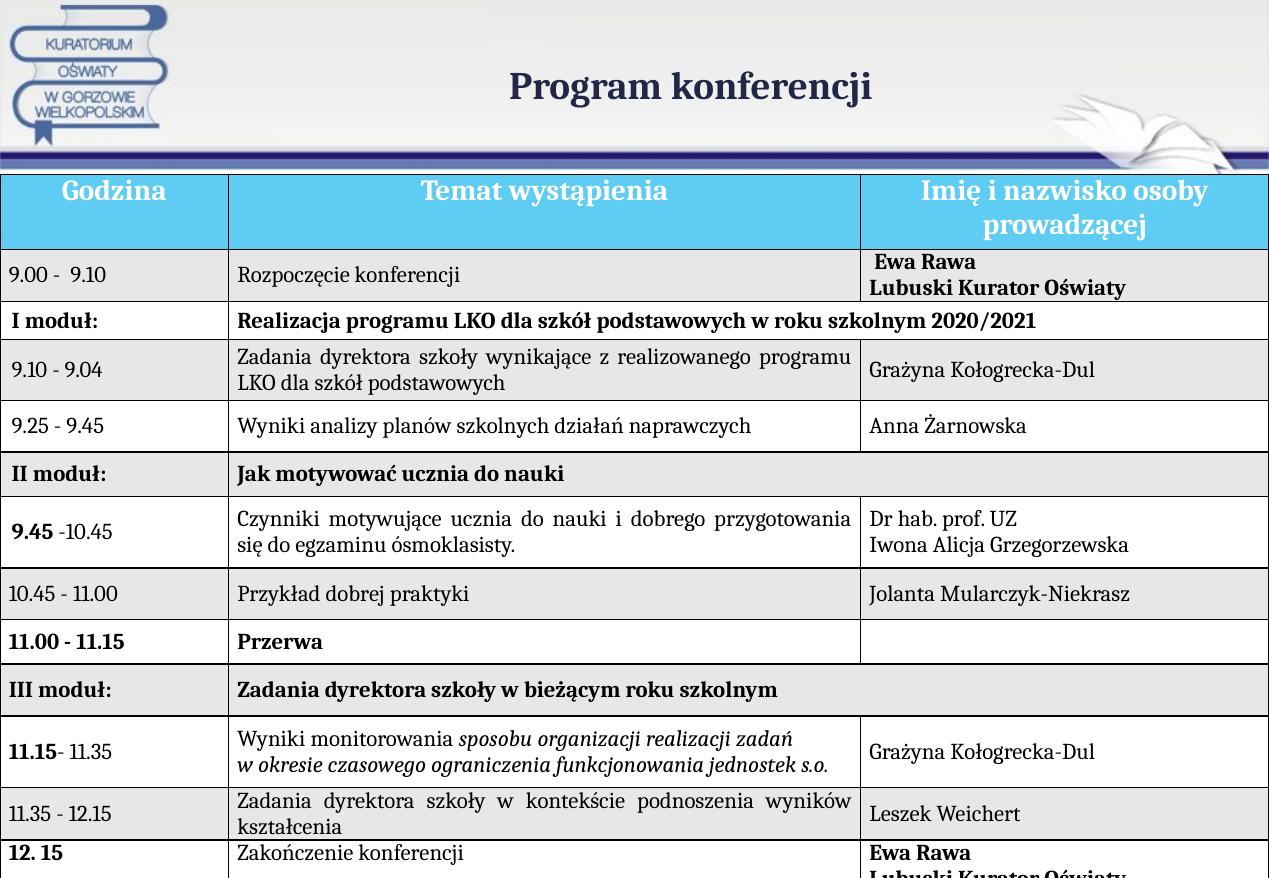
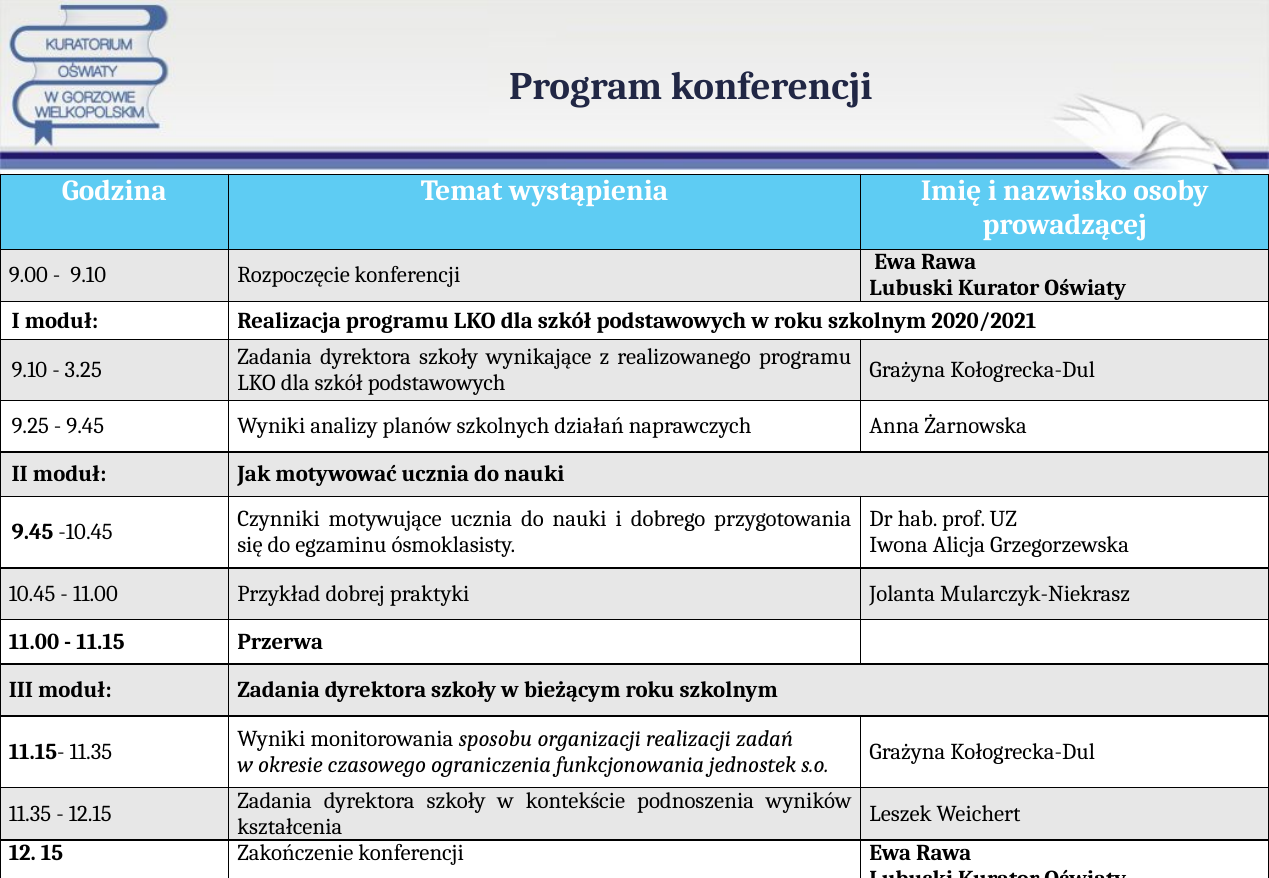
9.04: 9.04 -> 3.25
